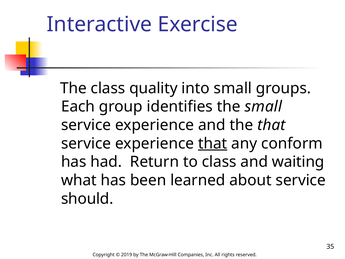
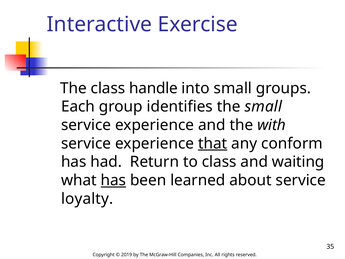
quality: quality -> handle
the that: that -> with
has at (113, 180) underline: none -> present
should: should -> loyalty
